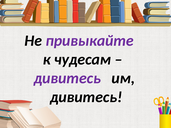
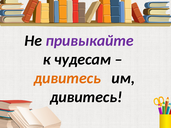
дивитесь at (67, 78) colour: purple -> orange
